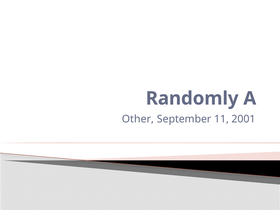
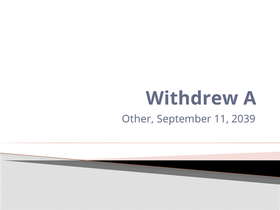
Randomly: Randomly -> Withdrew
2001: 2001 -> 2039
